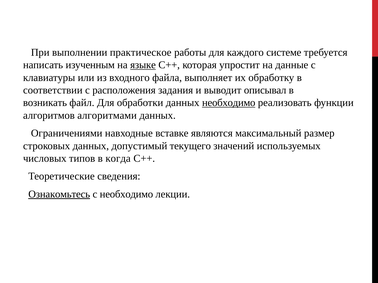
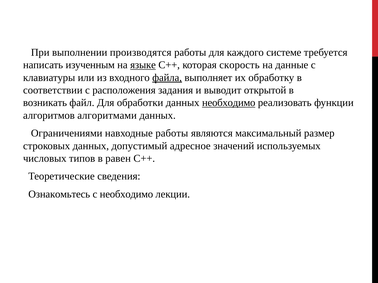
практическое: практическое -> производятся
упростит: упростит -> скорость
файла underline: none -> present
описывал: описывал -> открытой
навходные вставке: вставке -> работы
текущего: текущего -> адресное
когда: когда -> равен
Ознакомьтесь underline: present -> none
